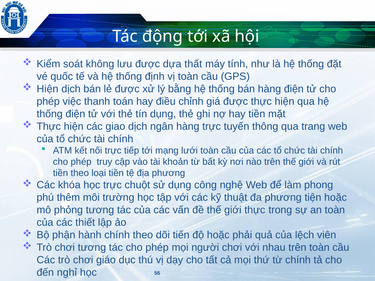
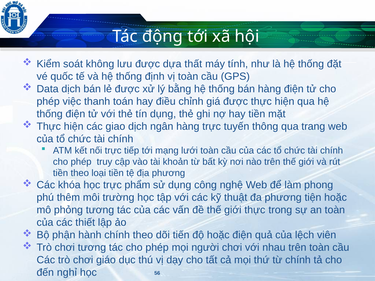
Hiện at (48, 89): Hiện -> Data
chuột: chuột -> phẩm
hoặc phải: phải -> điện
